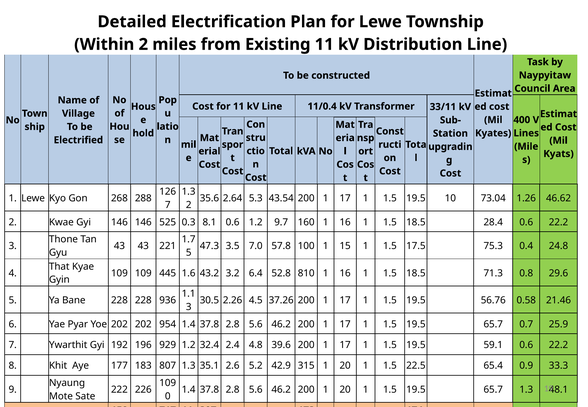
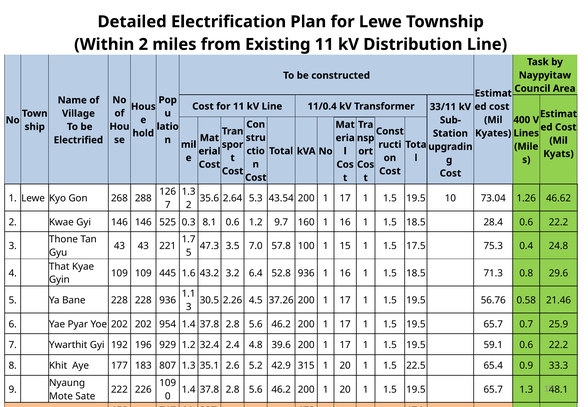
52.8 810: 810 -> 936
